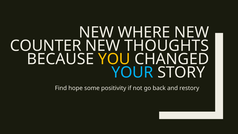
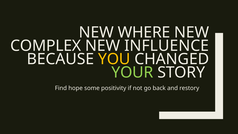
COUNTER: COUNTER -> COMPLEX
THOUGHTS: THOUGHTS -> INFLUENCE
YOUR colour: light blue -> light green
